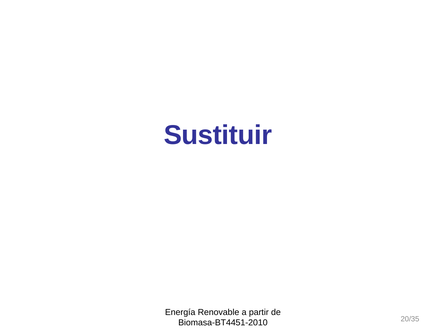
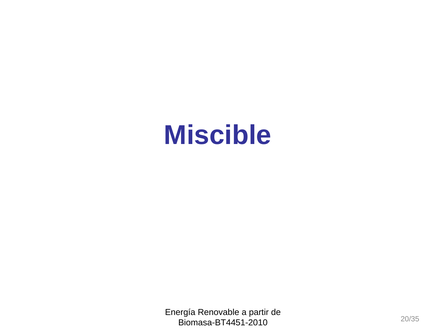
Sustituir: Sustituir -> Miscible
